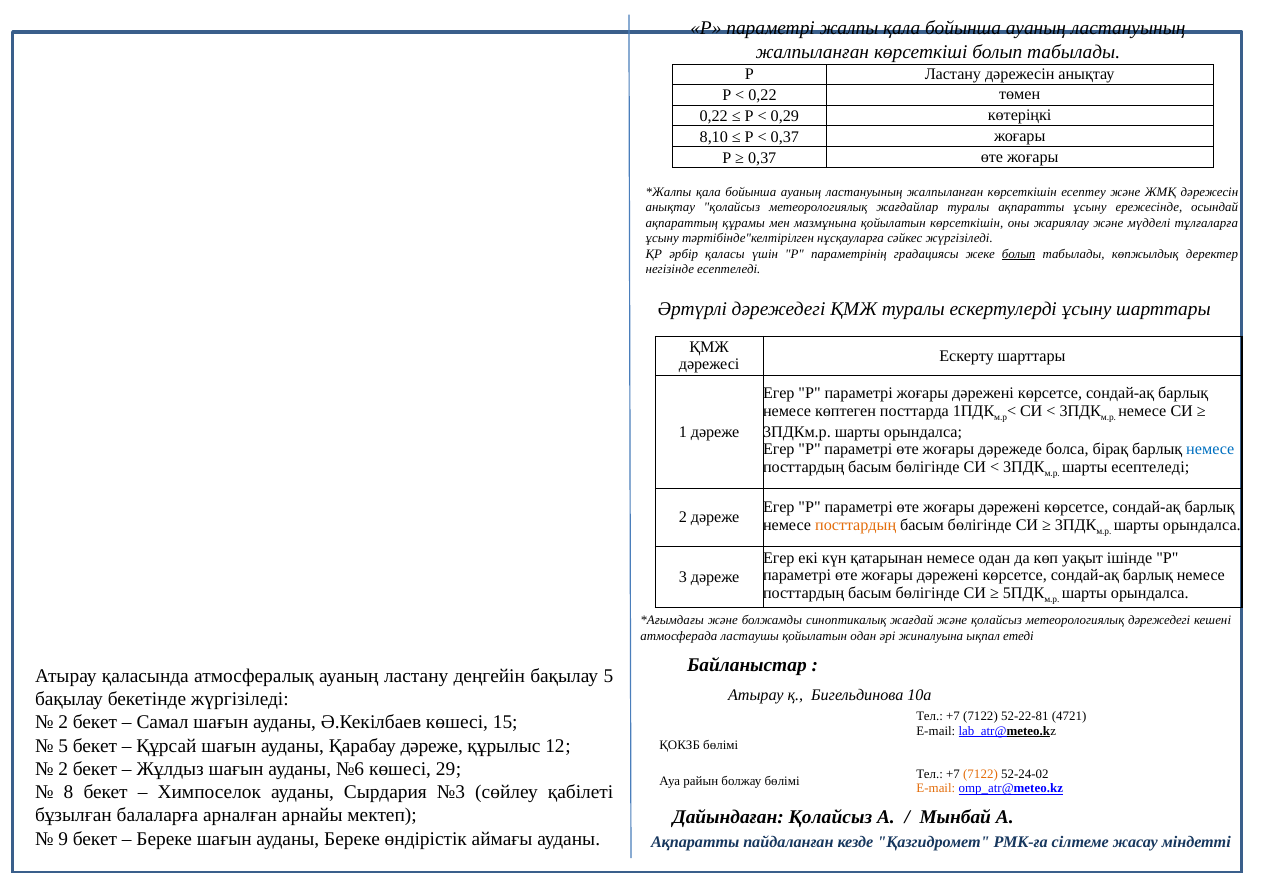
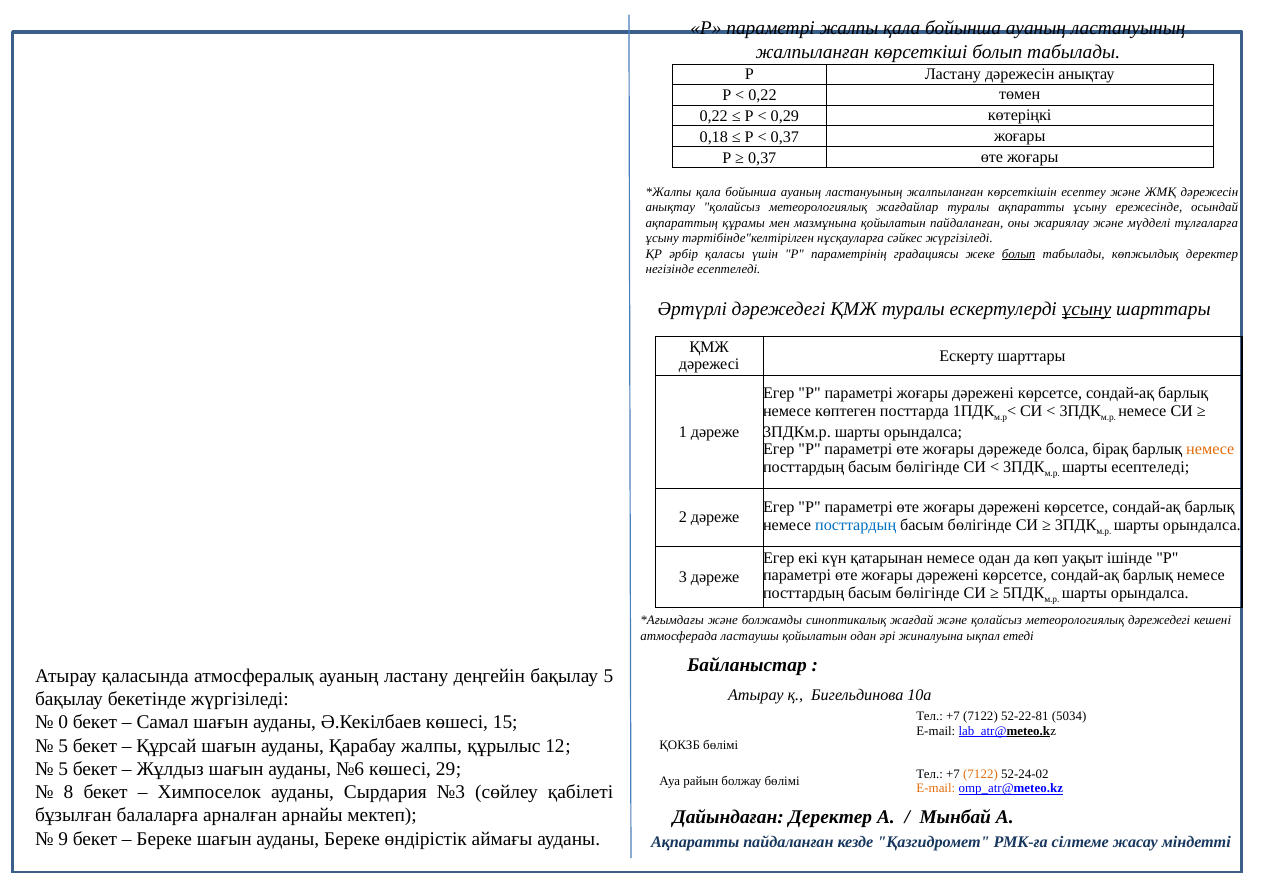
8,10: 8,10 -> 0,18
қойылатын көрсеткішін: көрсеткішін -> пайдаланған
ұсыну at (1087, 309) underline: none -> present
немесе at (1210, 450) colour: blue -> orange
посттардың at (856, 525) colour: orange -> blue
4721: 4721 -> 5034
2 at (63, 723): 2 -> 0
Қарабау дәреже: дәреже -> жалпы
2 at (63, 770): 2 -> 5
Дайындаған Қолайсыз: Қолайсыз -> Деректер
